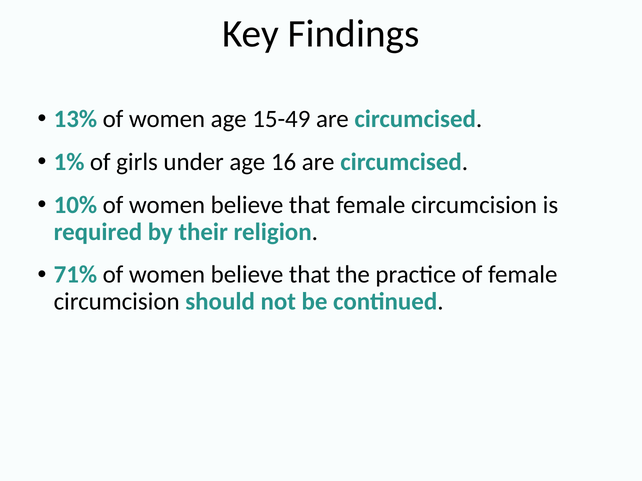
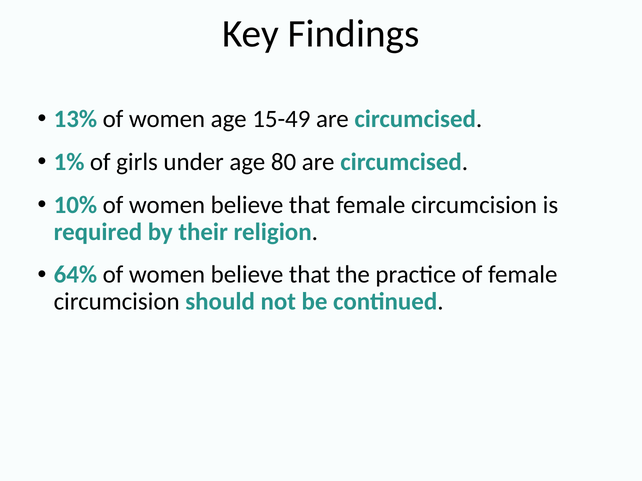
16: 16 -> 80
71%: 71% -> 64%
